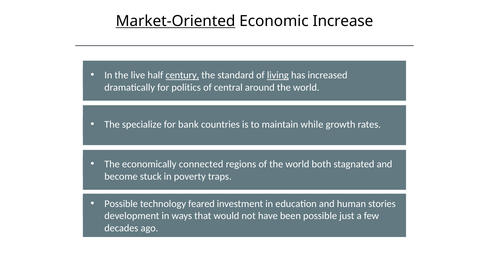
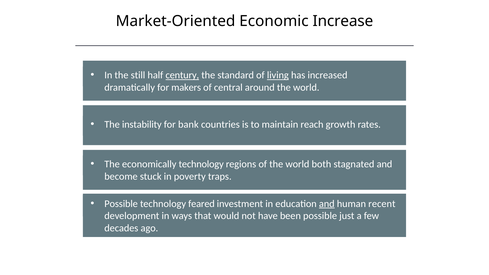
Market-Oriented underline: present -> none
live: live -> still
politics: politics -> makers
specialize: specialize -> instability
while: while -> reach
economically connected: connected -> technology
and at (327, 204) underline: none -> present
stories: stories -> recent
